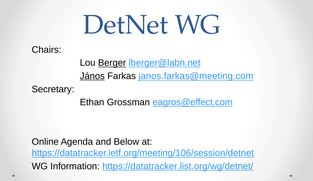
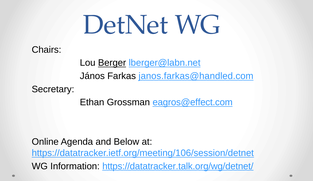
János underline: present -> none
janos.farkas@meeting.com: janos.farkas@meeting.com -> janos.farkas@handled.com
https://datatracker.list.org/wg/detnet/: https://datatracker.list.org/wg/detnet/ -> https://datatracker.talk.org/wg/detnet/
